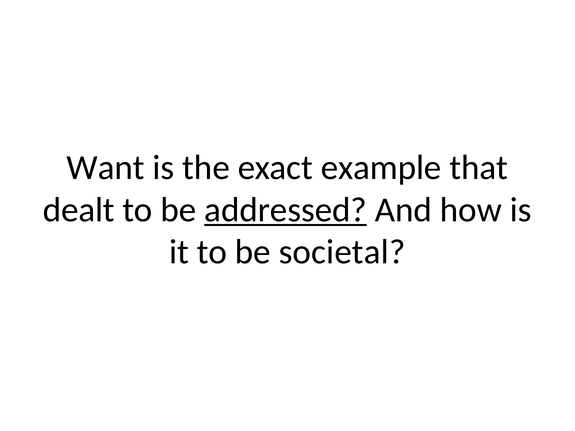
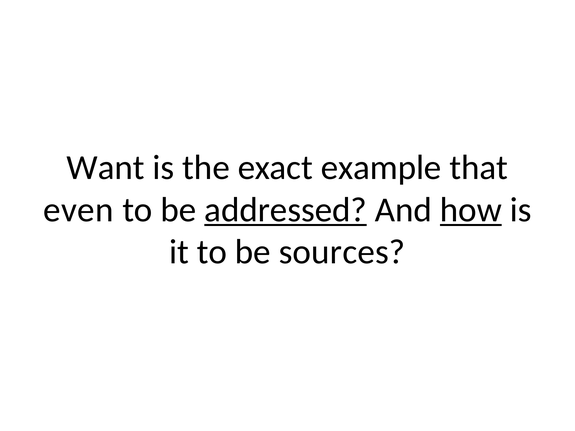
dealt: dealt -> even
how underline: none -> present
societal: societal -> sources
